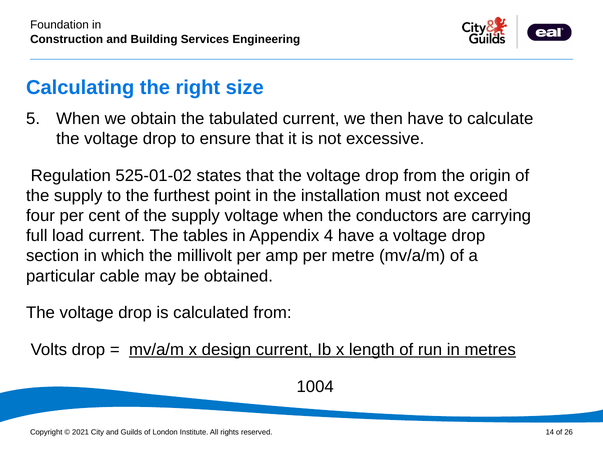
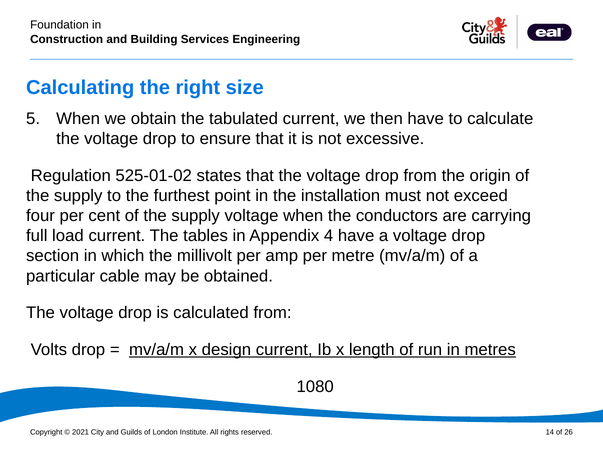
1004: 1004 -> 1080
